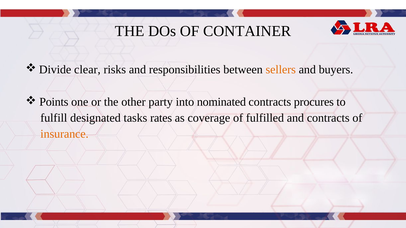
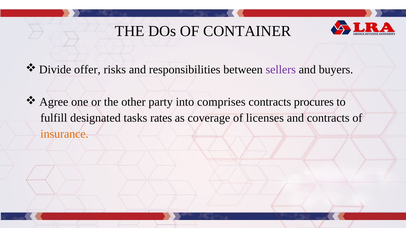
clear: clear -> offer
sellers colour: orange -> purple
Points: Points -> Agree
nominated: nominated -> comprises
fulfilled: fulfilled -> licenses
